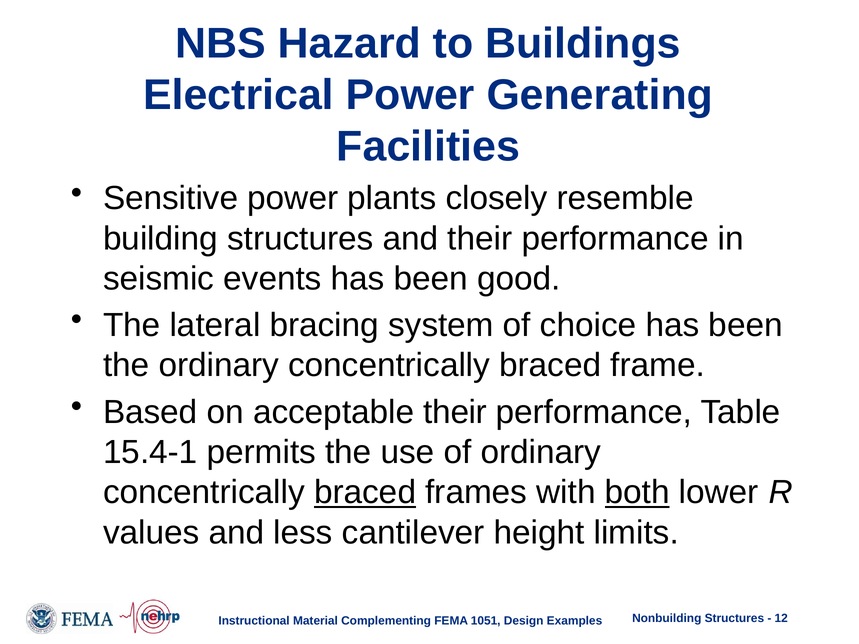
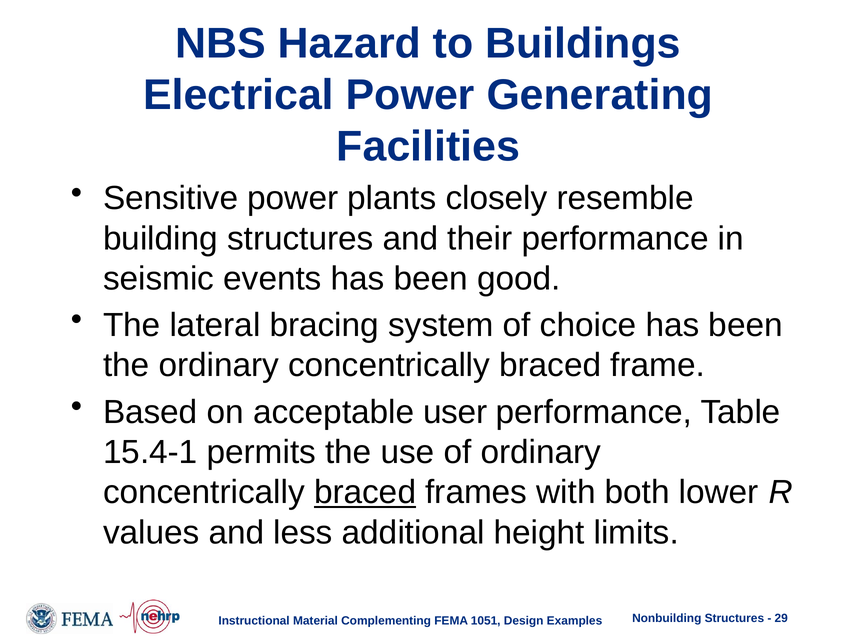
acceptable their: their -> user
both underline: present -> none
cantilever: cantilever -> additional
12: 12 -> 29
